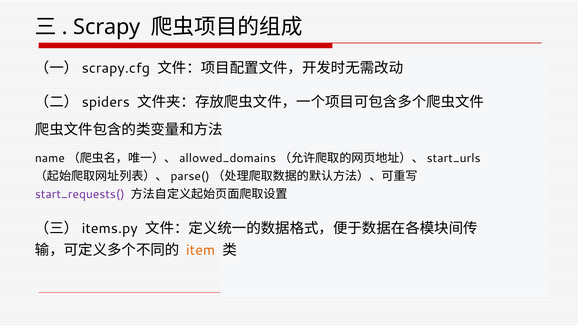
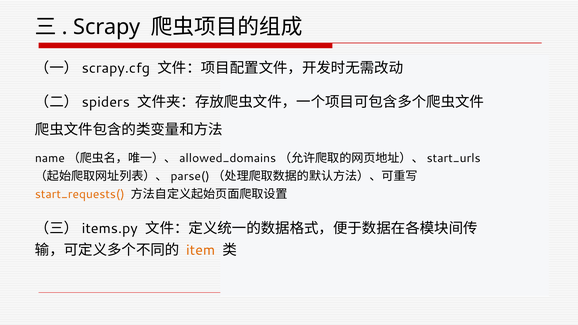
start_requests( colour: purple -> orange
